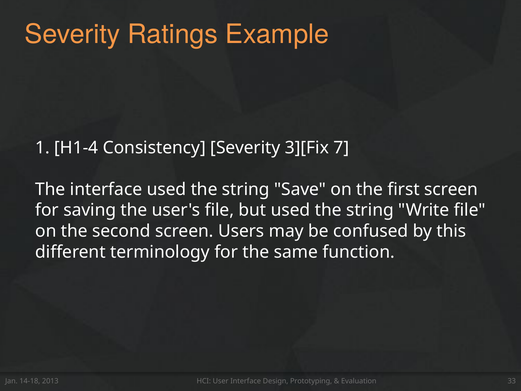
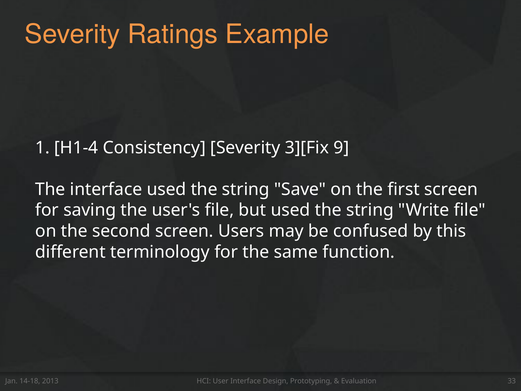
7: 7 -> 9
